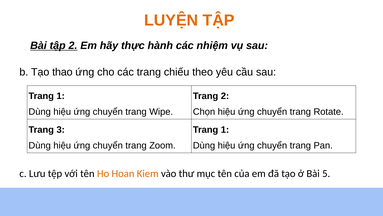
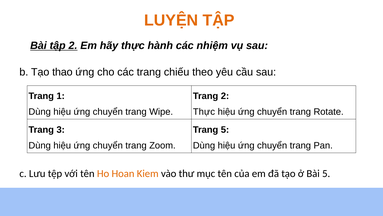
Chọn at (204, 111): Chọn -> Thực
1 at (225, 129): 1 -> 5
